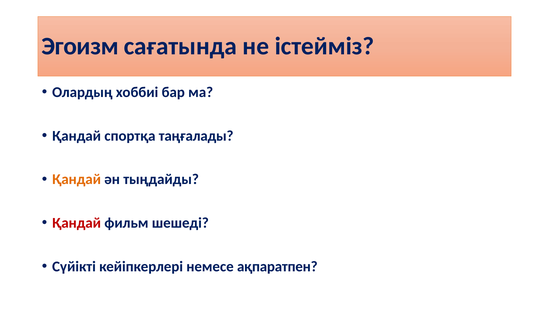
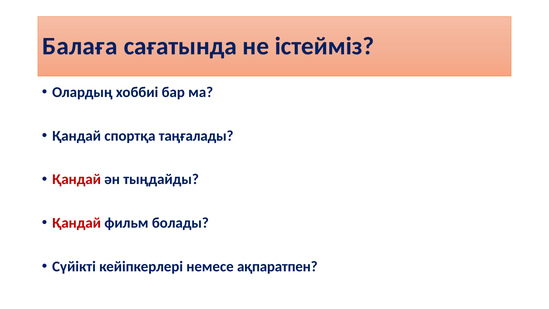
Эгоизм: Эгоизм -> Балаға
Қандай at (77, 179) colour: orange -> red
шешеді: шешеді -> болады
